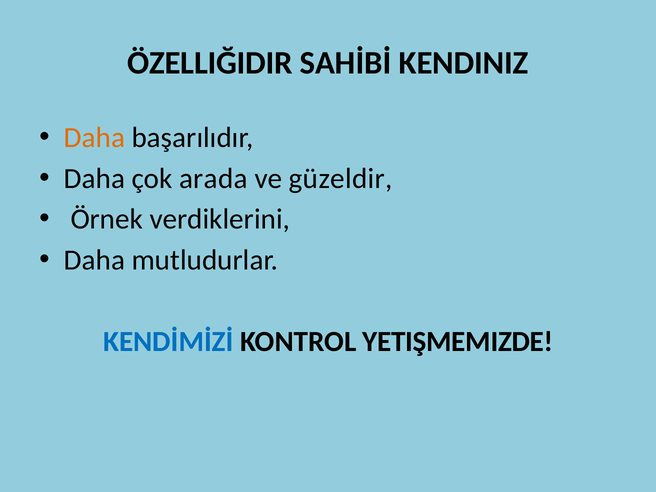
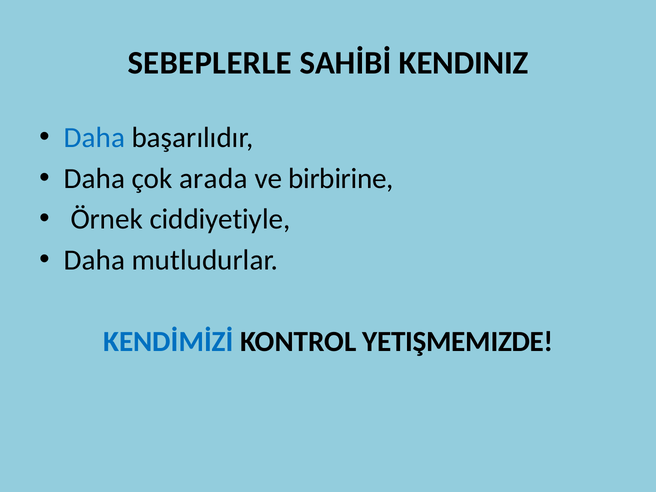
ÖZELLIĞIDIR: ÖZELLIĞIDIR -> SEBEPLERLE
Daha at (95, 138) colour: orange -> blue
güzeldir: güzeldir -> birbirine
verdiklerini: verdiklerini -> ciddiyetiyle
